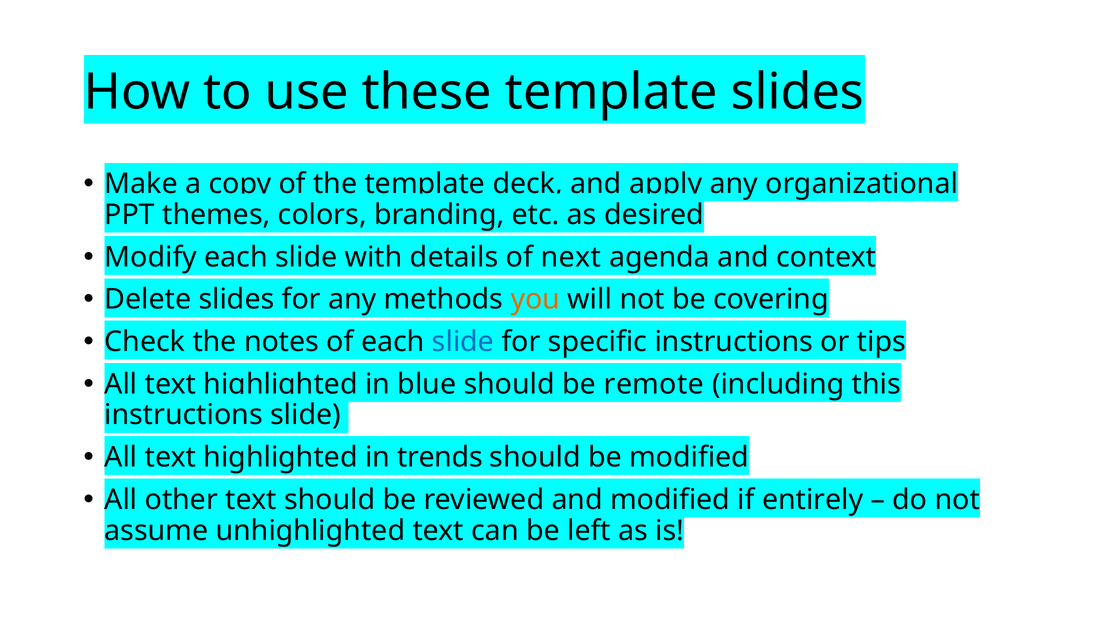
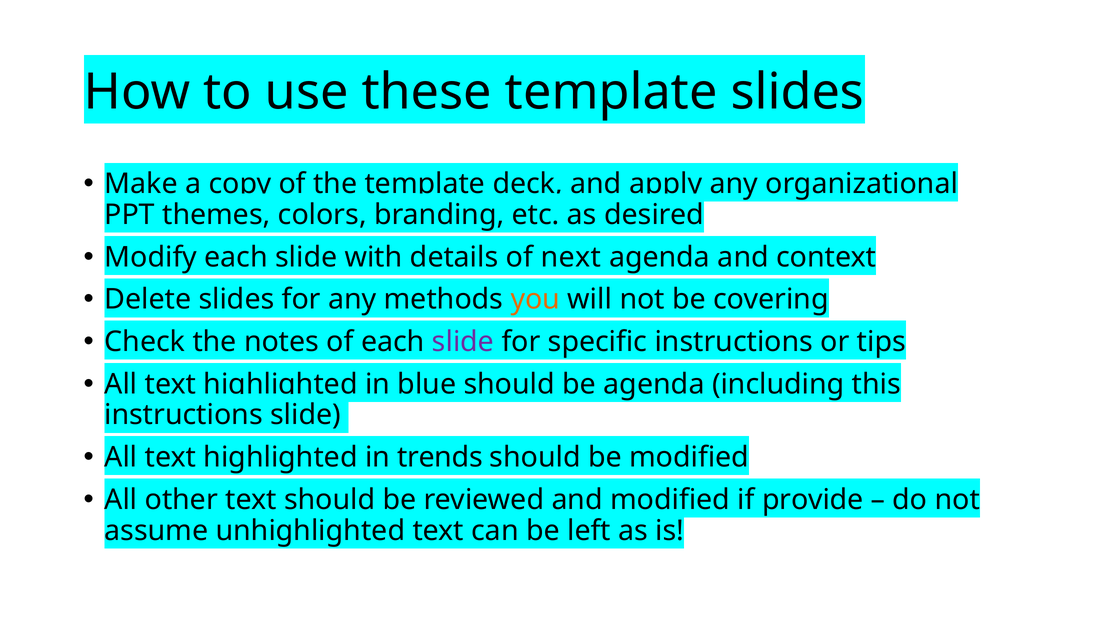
slide at (463, 342) colour: blue -> purple
be remote: remote -> agenda
entirely: entirely -> provide
